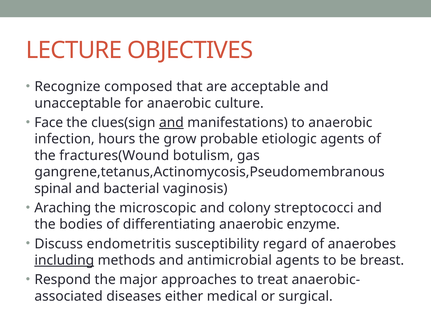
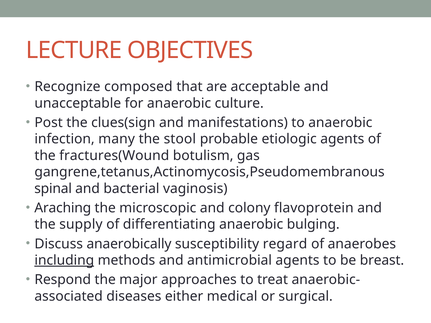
Face: Face -> Post
and at (171, 123) underline: present -> none
hours: hours -> many
grow: grow -> stool
streptococci: streptococci -> flavoprotein
bodies: bodies -> supply
enzyme: enzyme -> bulging
endometritis: endometritis -> anaerobically
